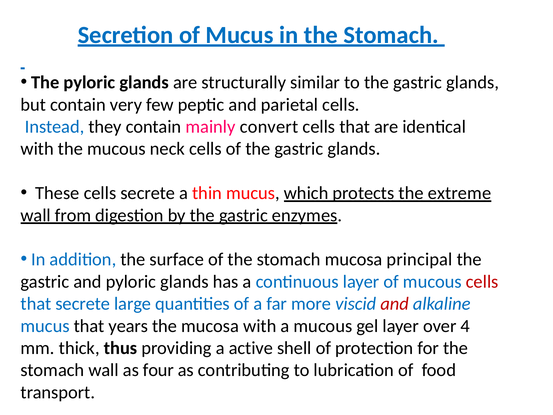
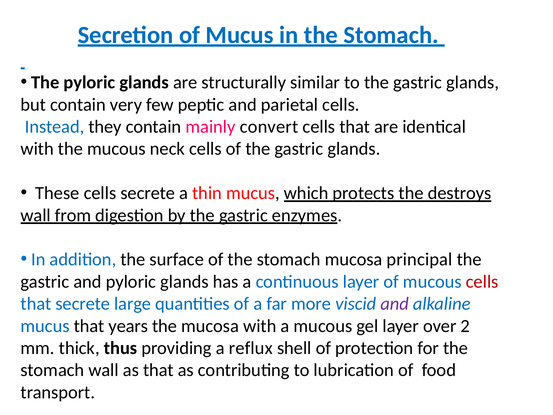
extreme: extreme -> destroys
and at (395, 304) colour: red -> purple
4: 4 -> 2
active: active -> reflux
as four: four -> that
